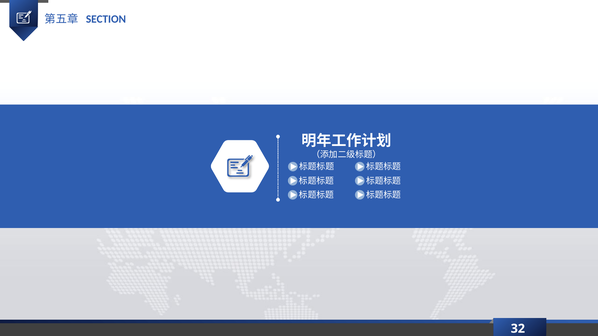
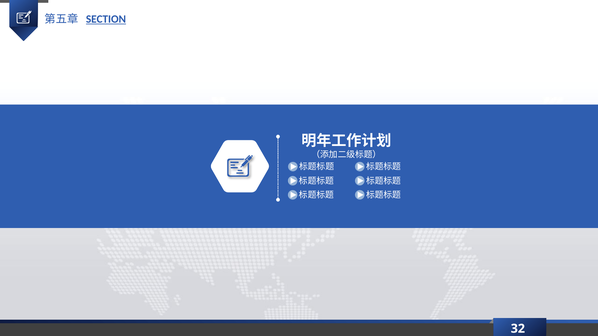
SECTION underline: none -> present
